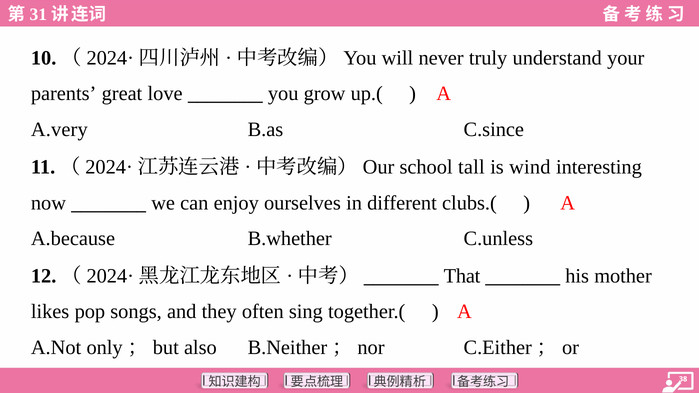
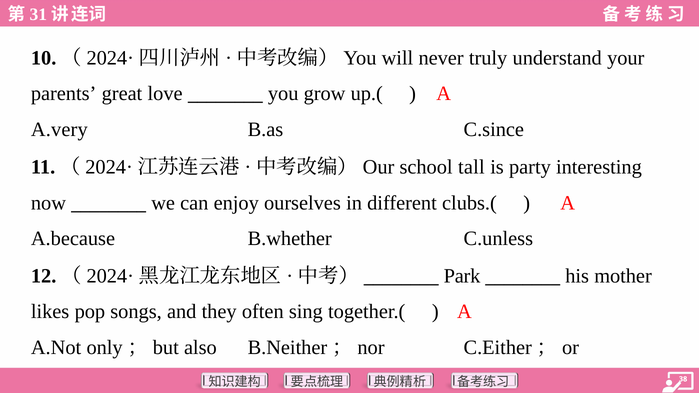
wind: wind -> party
That: That -> Park
